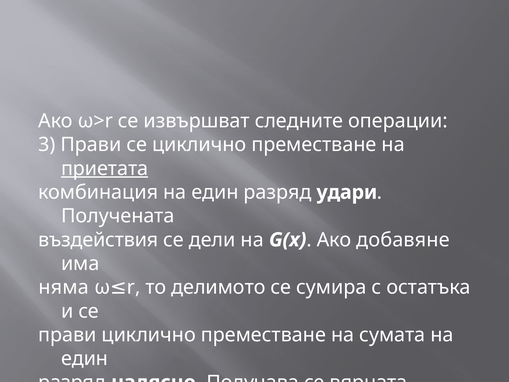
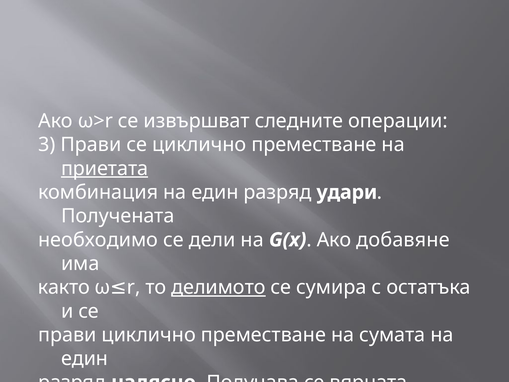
въздействия: въздействия -> необходимо
няма: няма -> както
делимото underline: none -> present
